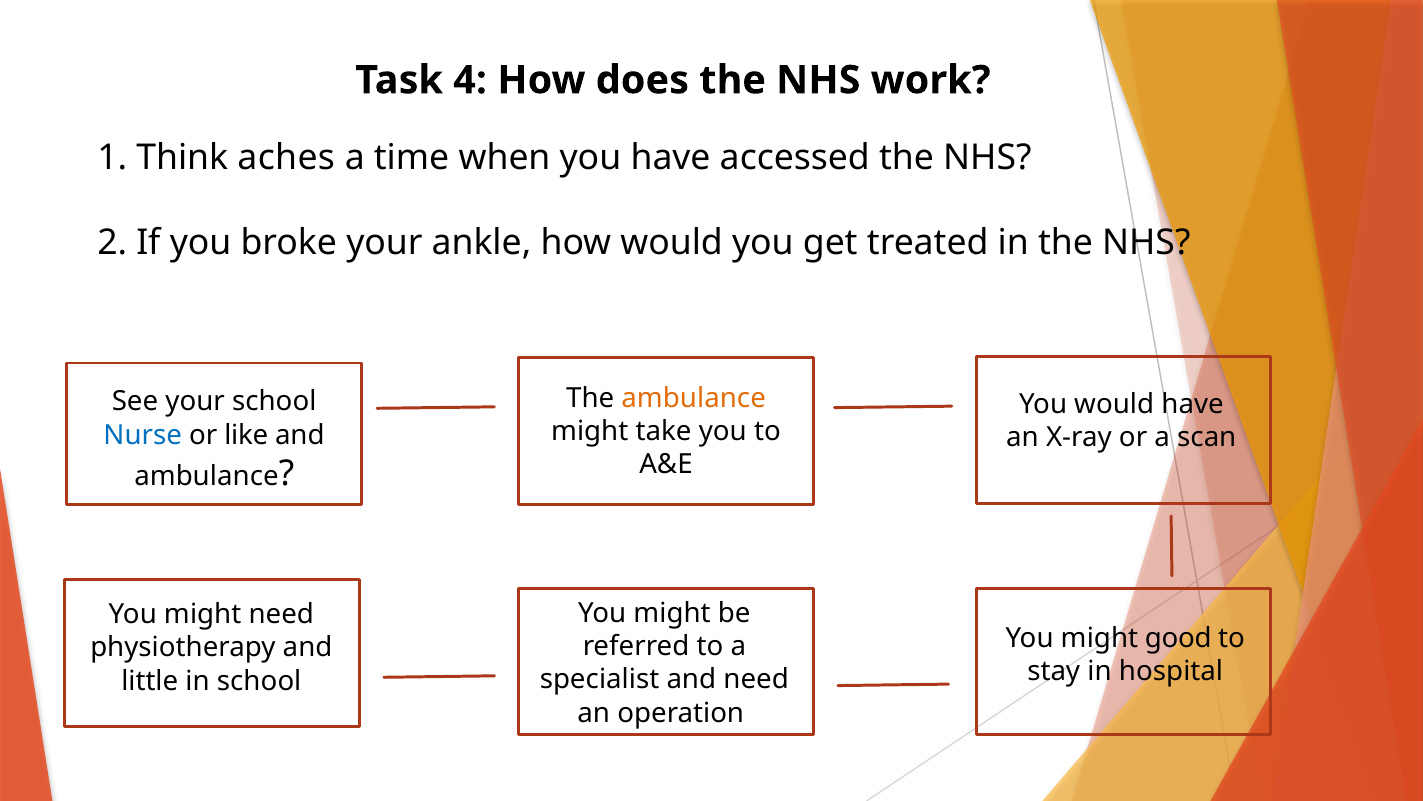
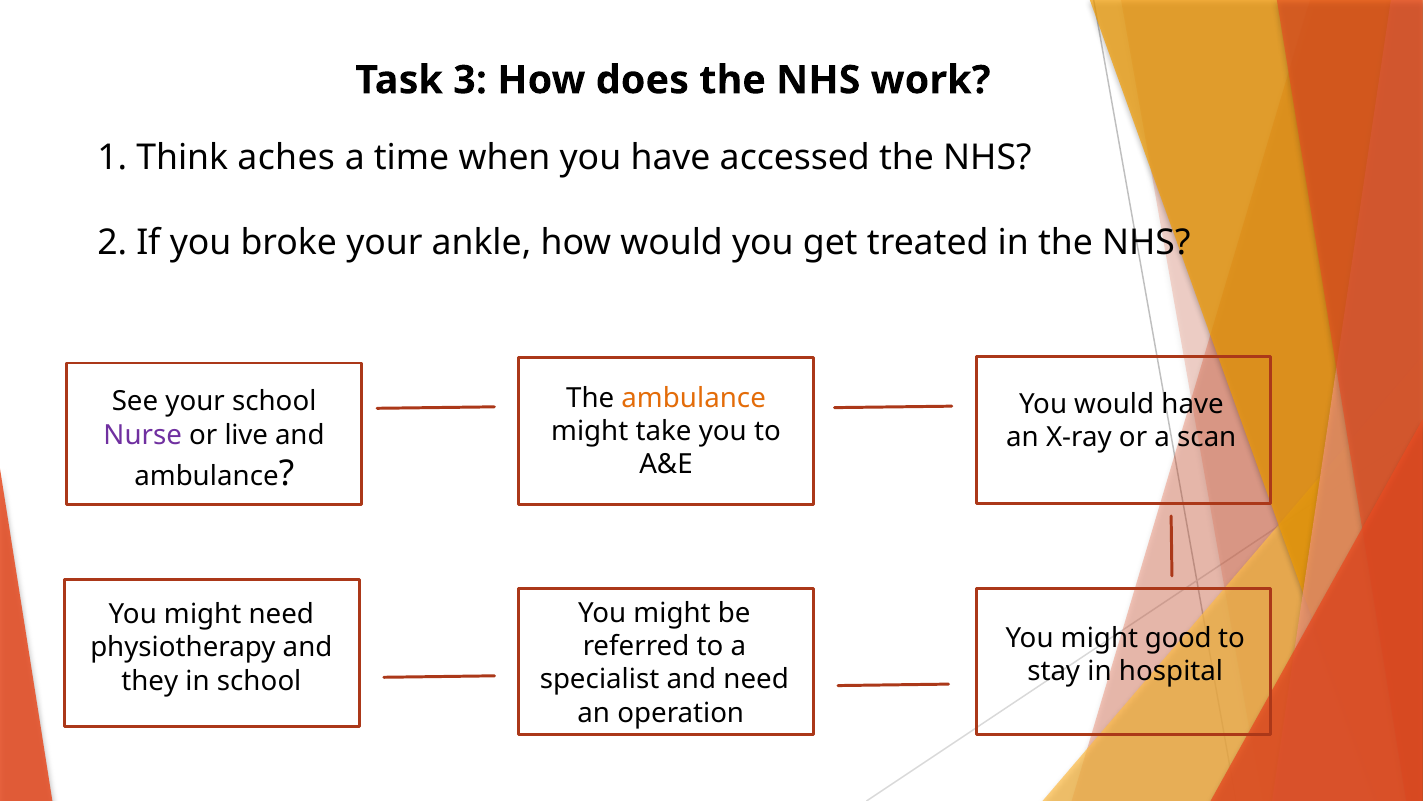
4: 4 -> 3
Nurse colour: blue -> purple
like: like -> live
little: little -> they
